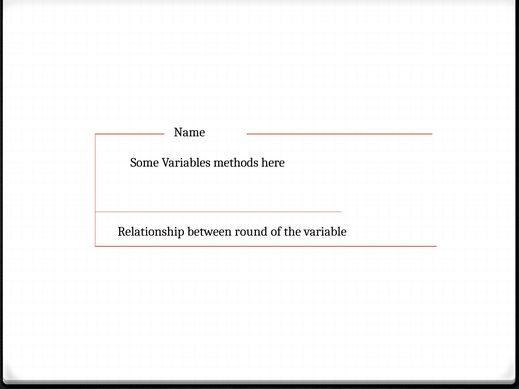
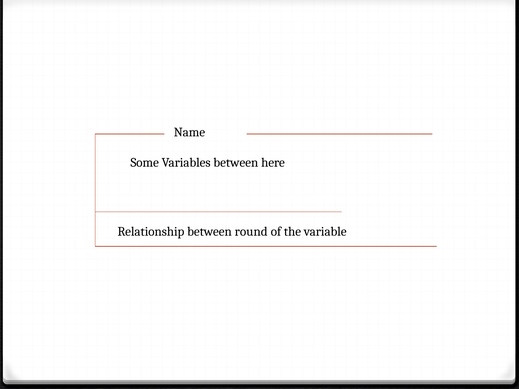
Variables methods: methods -> between
